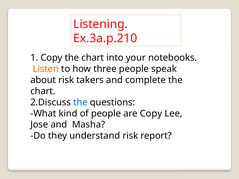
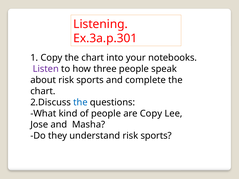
Ex.3a.p.210: Ex.3a.p.210 -> Ex.3a.p.301
Listen colour: orange -> purple
about risk takers: takers -> sports
understand risk report: report -> sports
